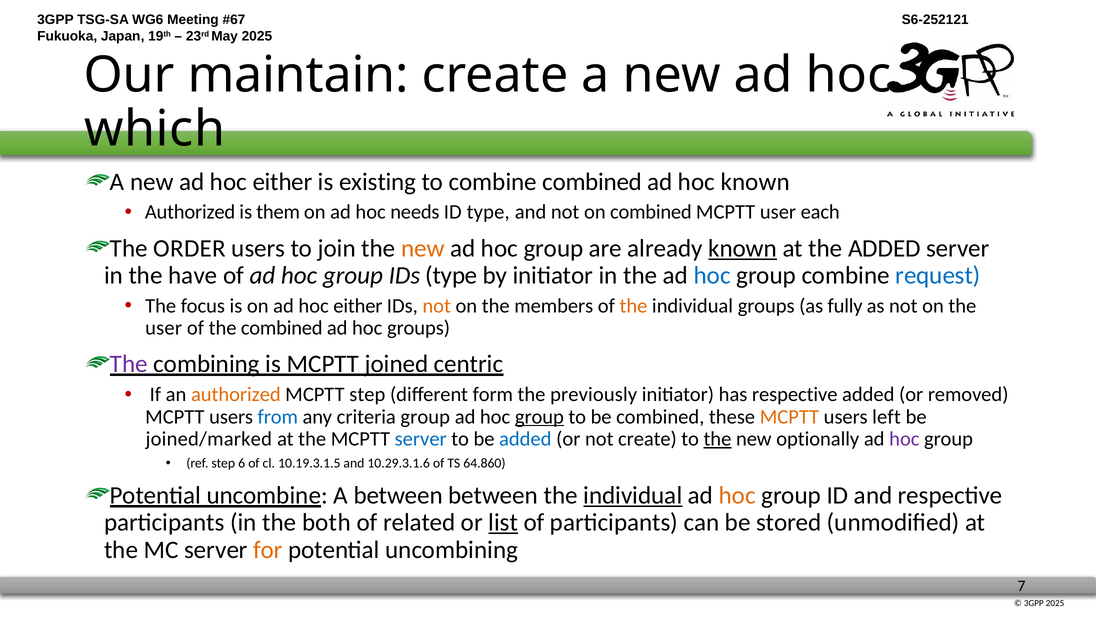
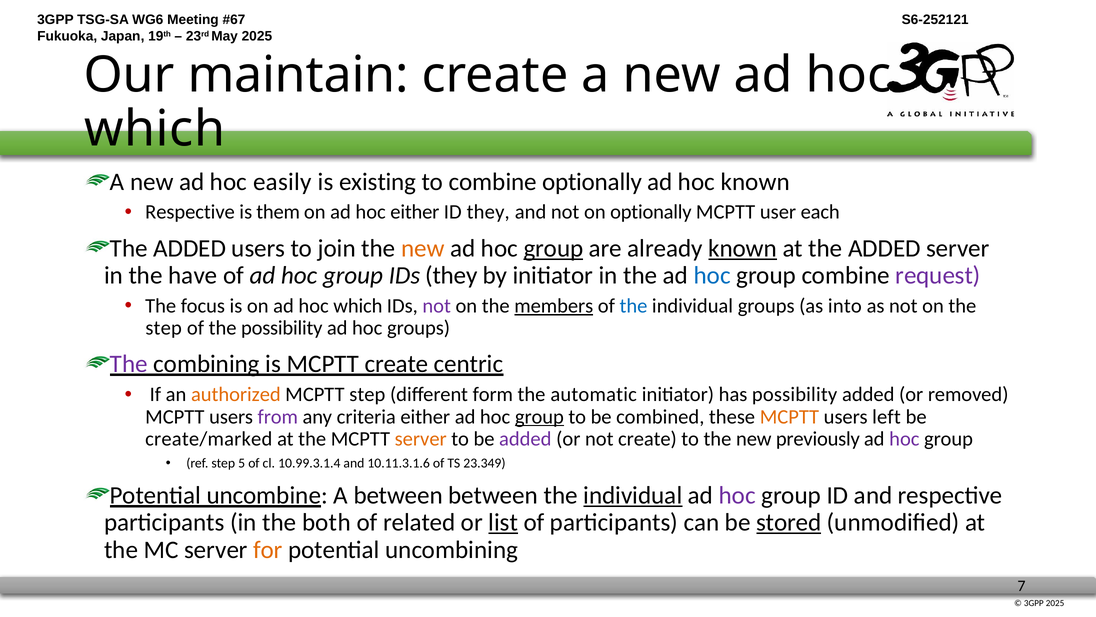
new ad hoc either: either -> easily
combine combined: combined -> optionally
Authorized at (190, 212): Authorized -> Respective
hoc needs: needs -> either
ID type: type -> they
on combined: combined -> optionally
ORDER at (190, 248): ORDER -> ADDED
group at (553, 248) underline: none -> present
IDs type: type -> they
request colour: blue -> purple
on ad hoc either: either -> which
not at (437, 306) colour: orange -> purple
members underline: none -> present
the at (633, 306) colour: orange -> blue
fully: fully -> into
user at (164, 328): user -> step
the combined: combined -> possibility
MCPTT joined: joined -> create
previously: previously -> automatic
has respective: respective -> possibility
from colour: blue -> purple
criteria group: group -> either
joined/marked: joined/marked -> create/marked
server at (421, 439) colour: blue -> orange
added at (525, 439) colour: blue -> purple
the at (717, 439) underline: present -> none
optionally: optionally -> previously
6: 6 -> 5
10.19.3.1.5: 10.19.3.1.5 -> 10.99.3.1.4
10.29.3.1.6: 10.29.3.1.6 -> 10.11.3.1.6
64.860: 64.860 -> 23.349
hoc at (737, 495) colour: orange -> purple
stored underline: none -> present
